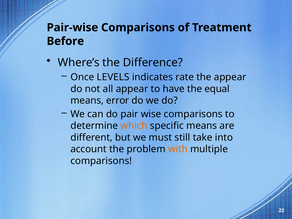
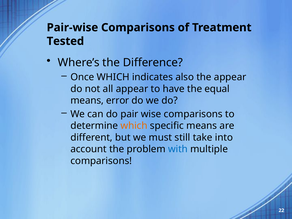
Before: Before -> Tested
Once LEVELS: LEVELS -> WHICH
rate: rate -> also
with colour: orange -> blue
